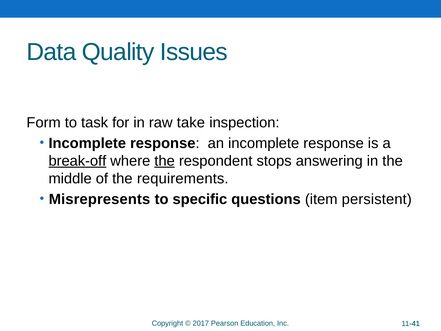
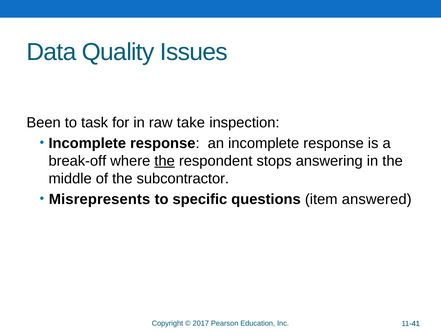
Form: Form -> Been
break-off underline: present -> none
requirements: requirements -> subcontractor
persistent: persistent -> answered
